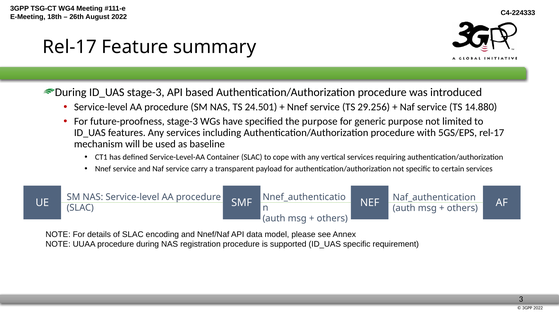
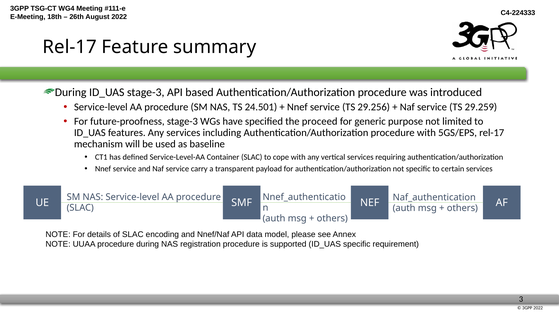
14.880: 14.880 -> 29.259
the purpose: purpose -> proceed
